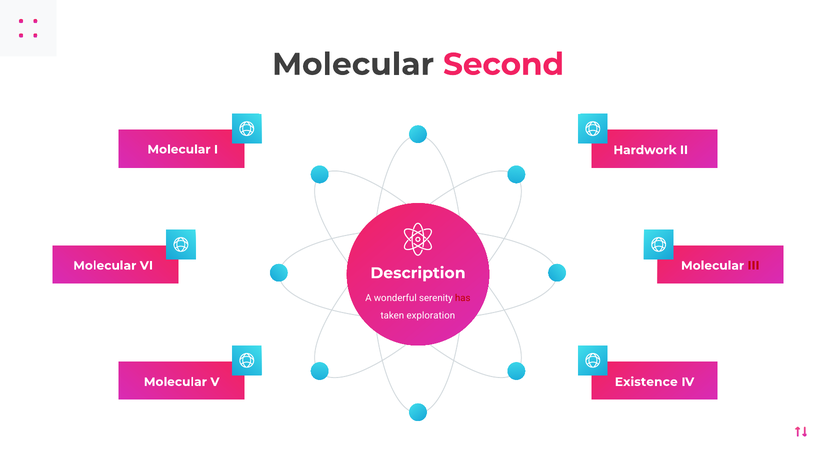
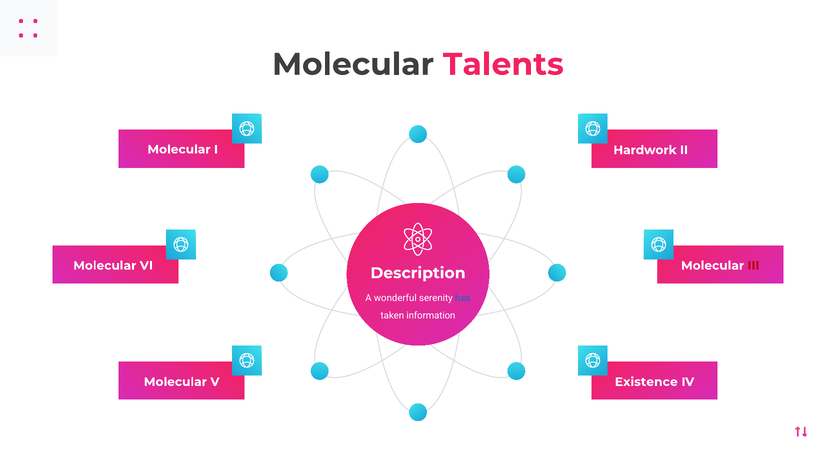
Second: Second -> Talents
has colour: red -> blue
exploration: exploration -> information
